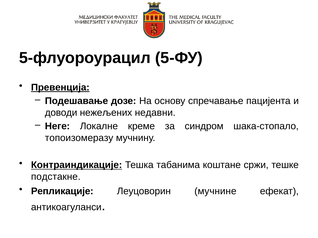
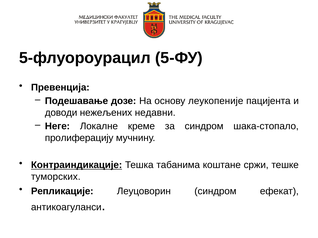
Превенција underline: present -> none
спречавање: спречавање -> леукопеније
топоизомеразу: топоизомеразу -> пролиферацију
подстакне: подстакне -> туморских
Леуцоворин мучнине: мучнине -> синдром
